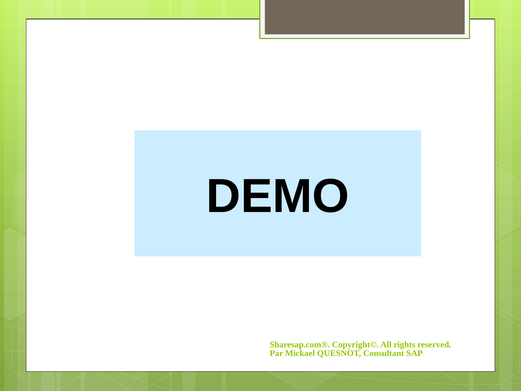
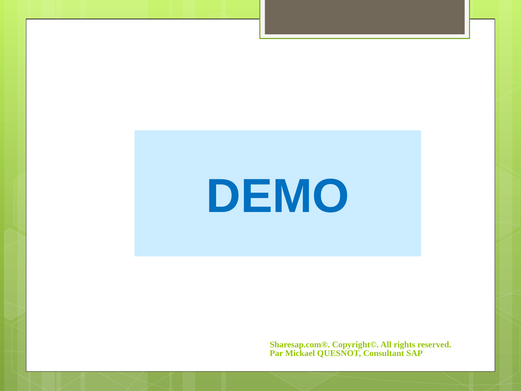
DEMO colour: black -> blue
